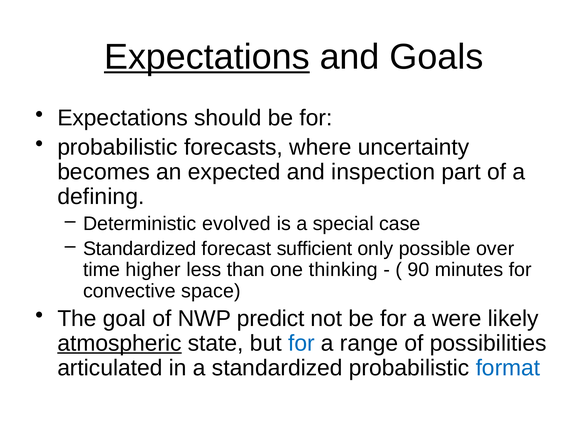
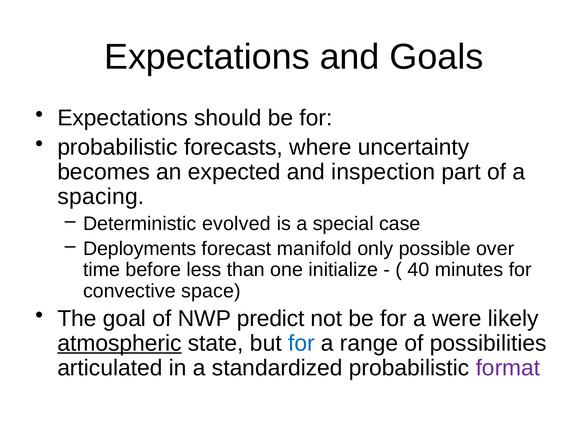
Expectations at (207, 57) underline: present -> none
defining: defining -> spacing
Standardized at (140, 249): Standardized -> Deployments
sufficient: sufficient -> manifold
higher: higher -> before
thinking: thinking -> initialize
90: 90 -> 40
format colour: blue -> purple
